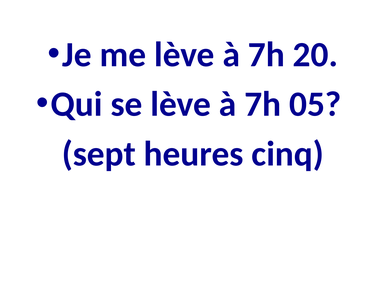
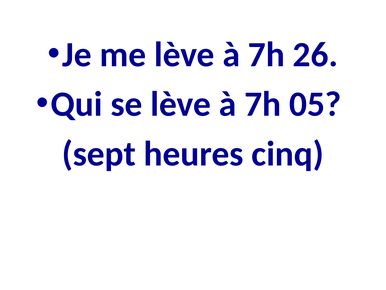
20: 20 -> 26
